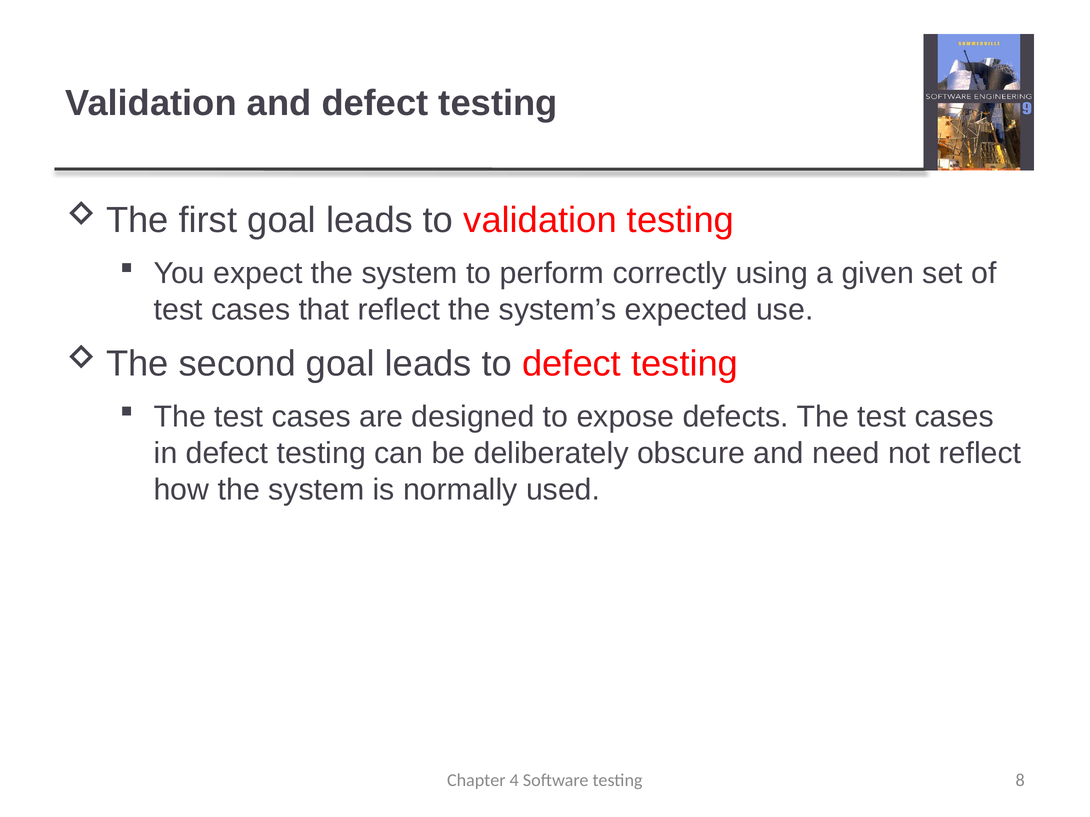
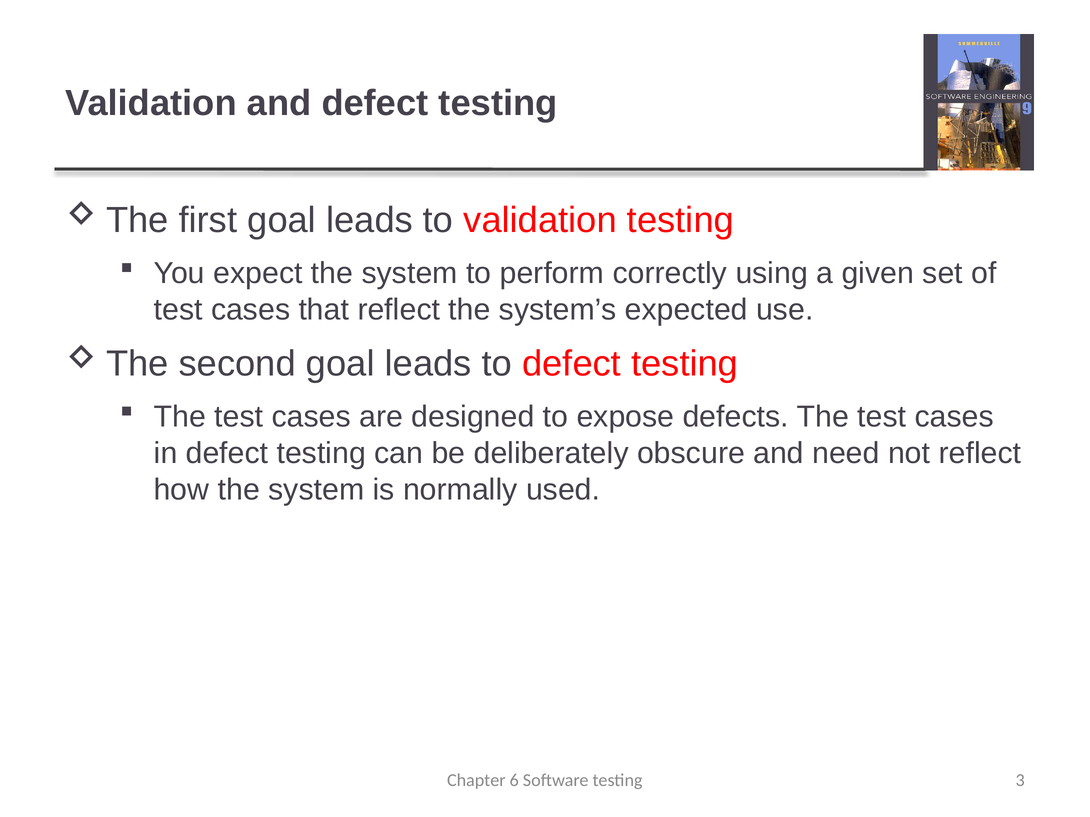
4: 4 -> 6
8: 8 -> 3
